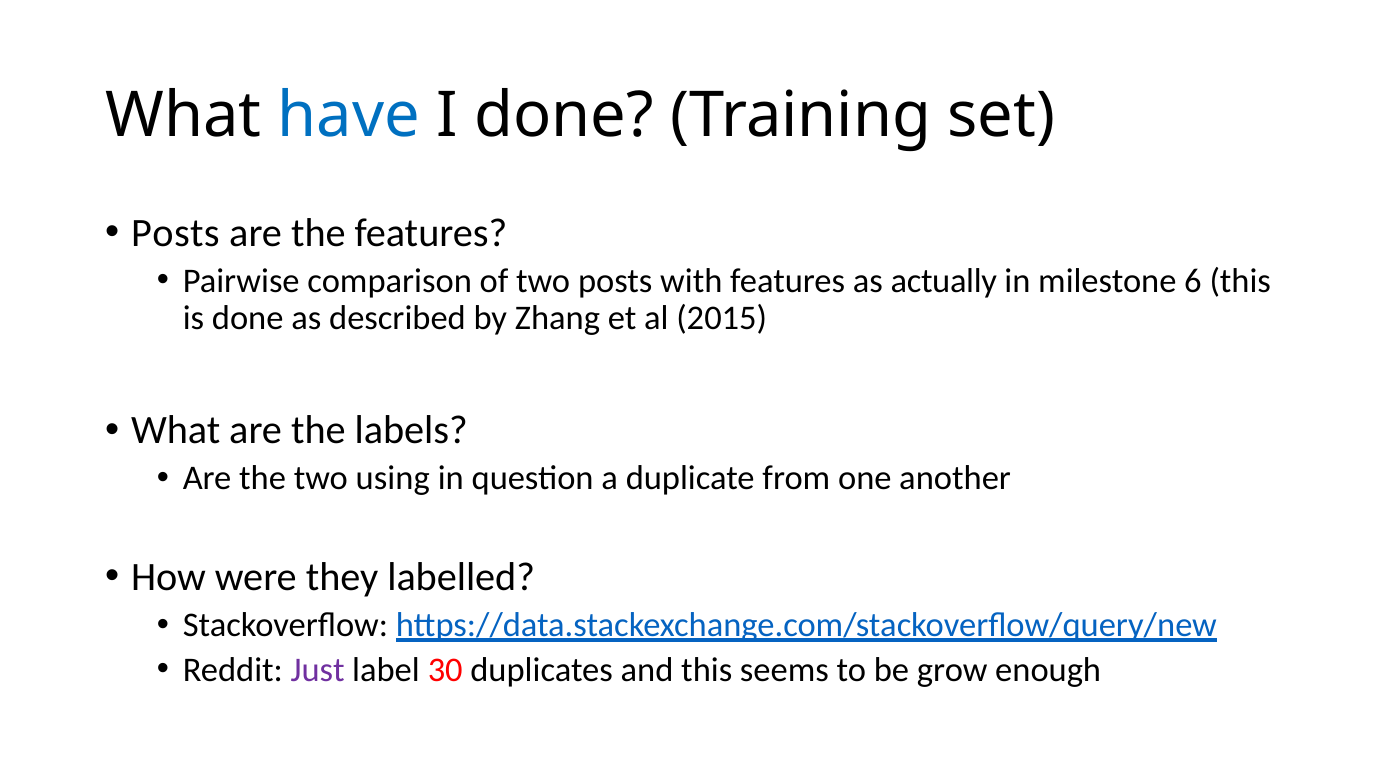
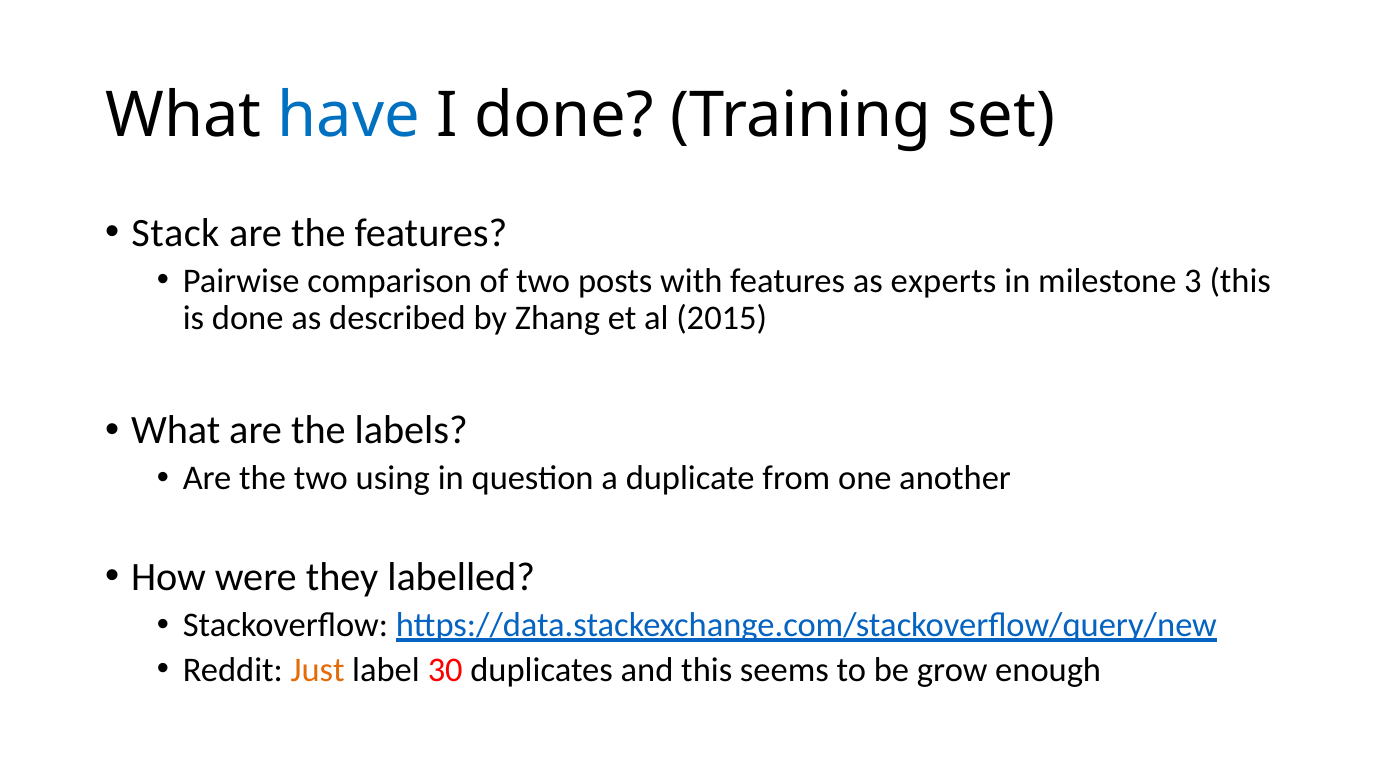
Posts at (175, 233): Posts -> Stack
actually: actually -> experts
6: 6 -> 3
Just colour: purple -> orange
